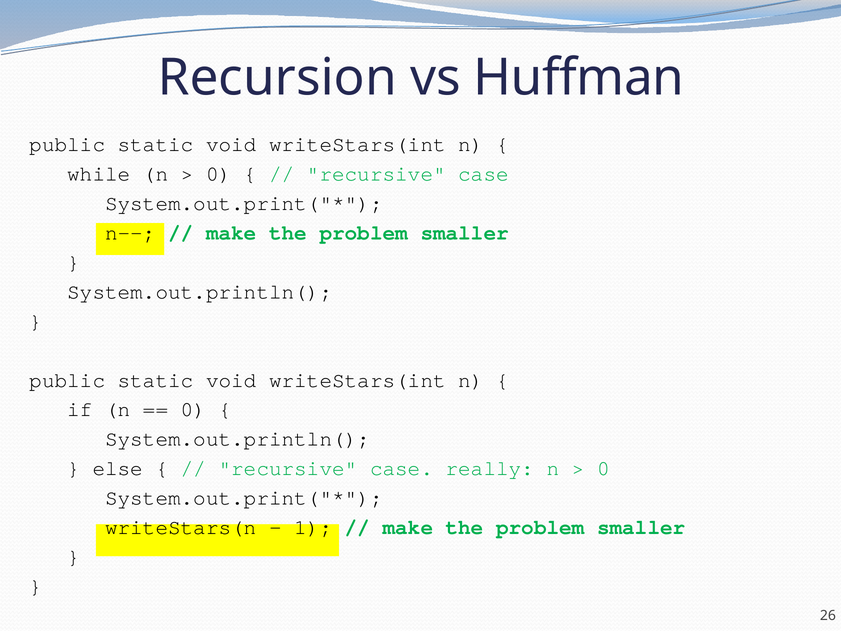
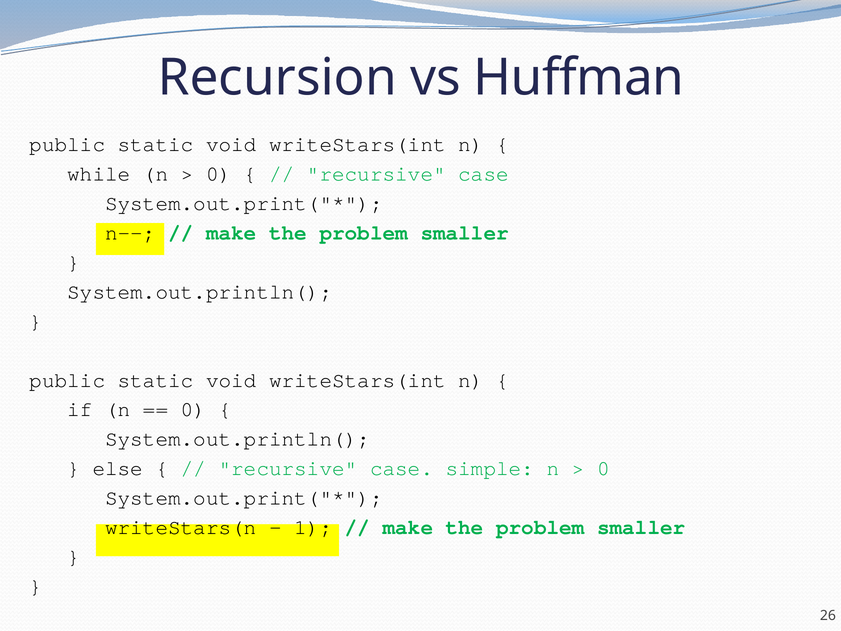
really: really -> simple
